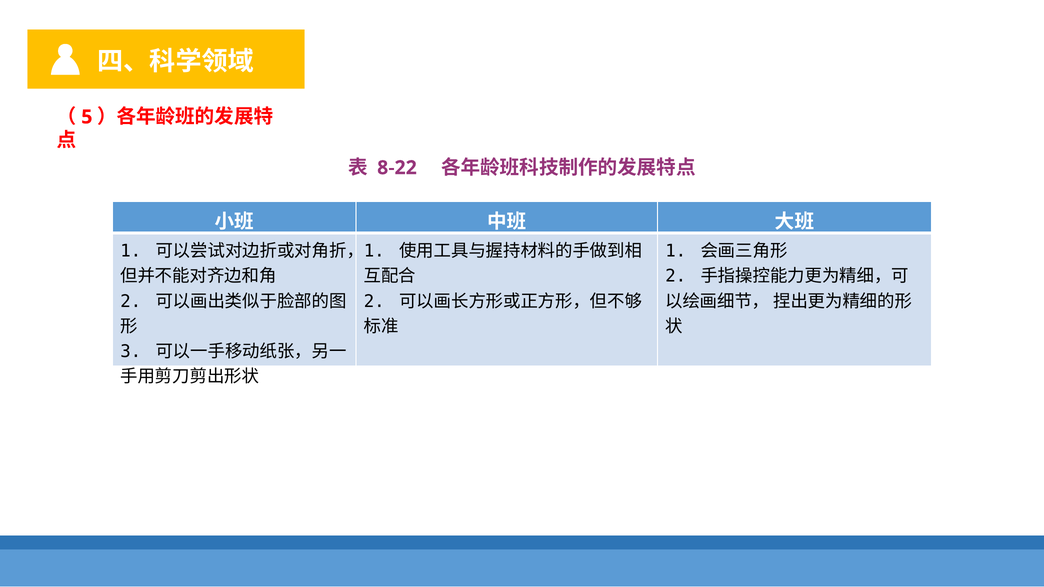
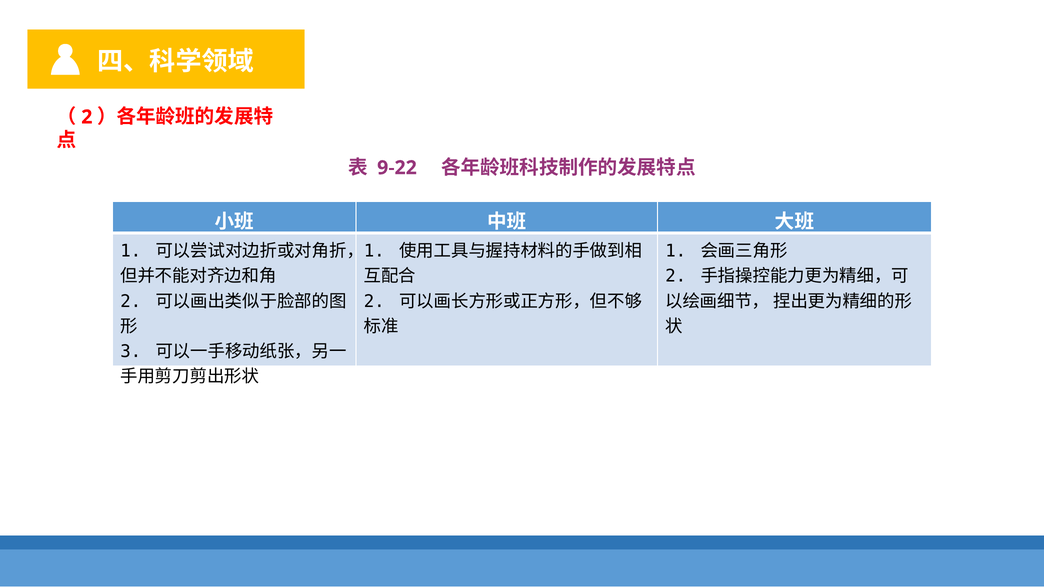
5 at (87, 117): 5 -> 2
8-22: 8-22 -> 9-22
